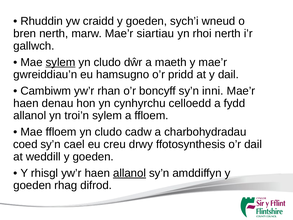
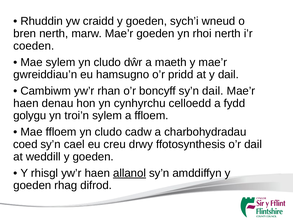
Mae’r siartiau: siartiau -> goeden
gallwch: gallwch -> coeden
sylem at (61, 62) underline: present -> none
sy’n inni: inni -> dail
allanol at (30, 115): allanol -> golygu
